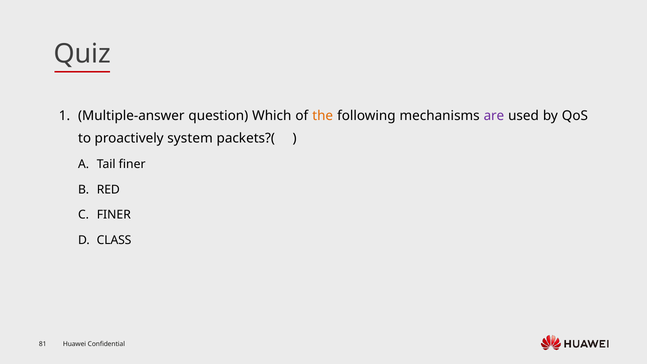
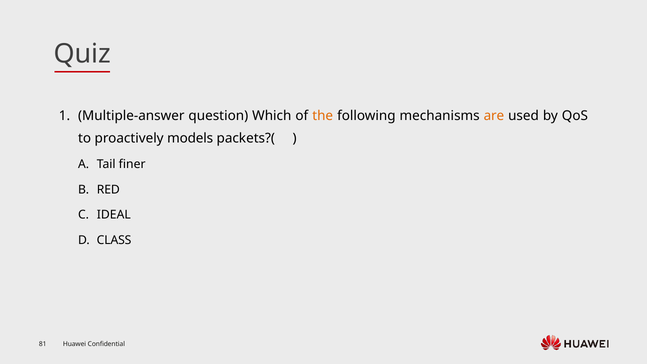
are colour: purple -> orange
system: system -> models
FINER at (114, 215): FINER -> IDEAL
